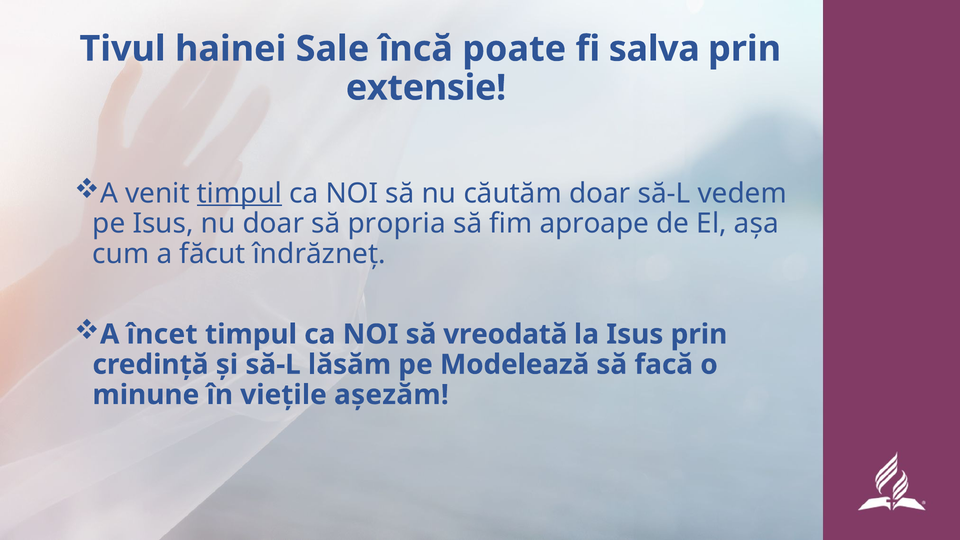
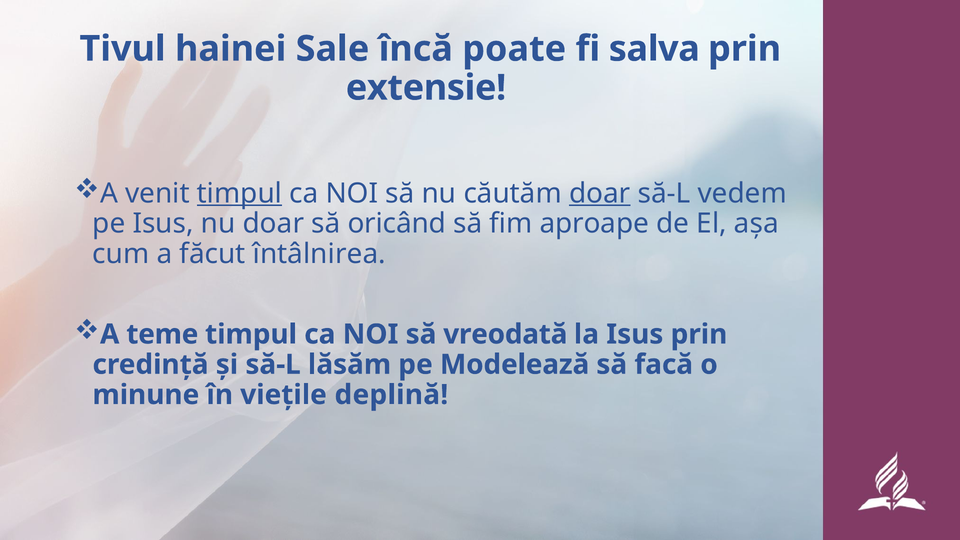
doar at (600, 193) underline: none -> present
propria: propria -> oricând
îndrăzneț: îndrăzneț -> întâlnirea
încet: încet -> teme
așezăm: așezăm -> deplină
